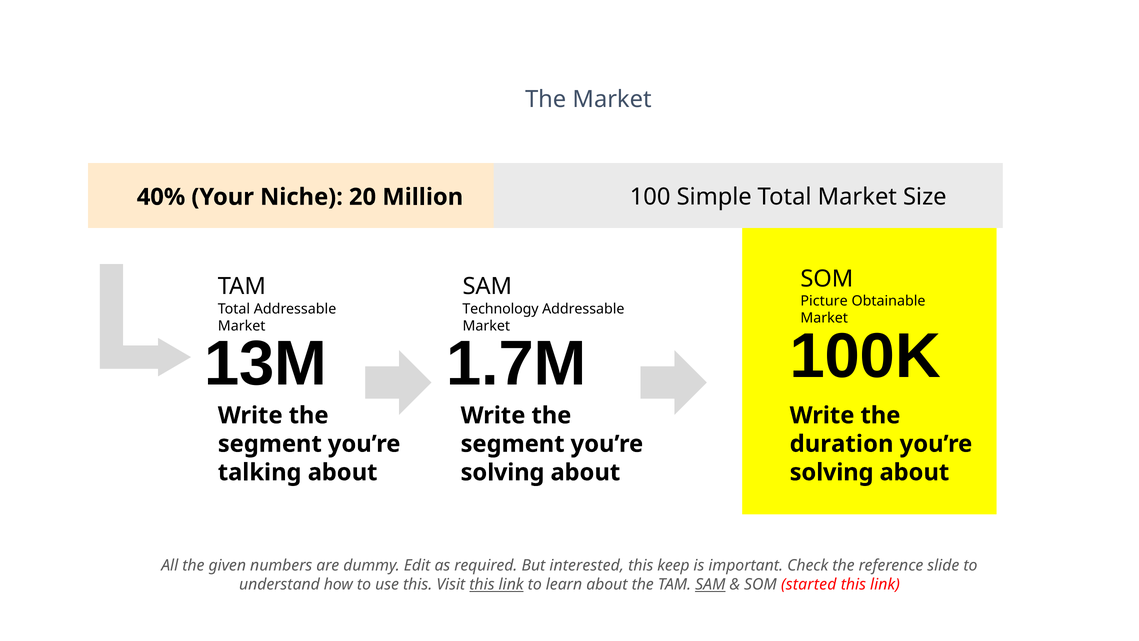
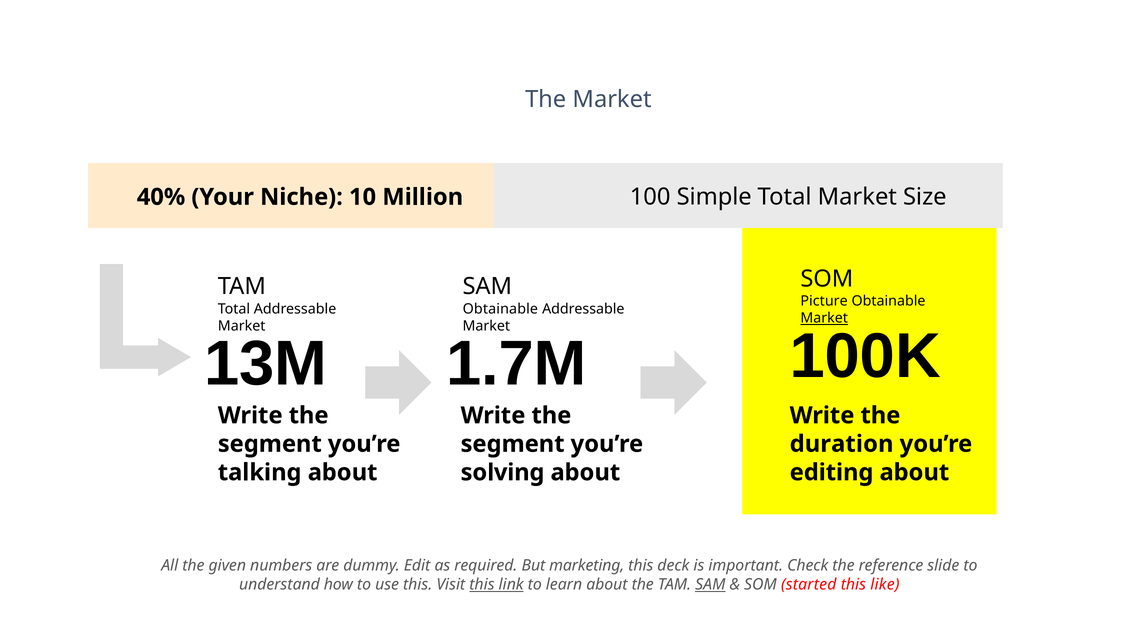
20: 20 -> 10
Technology at (501, 309): Technology -> Obtainable
Market at (824, 318) underline: none -> present
solving at (832, 472): solving -> editing
interested: interested -> marketing
keep: keep -> deck
link at (885, 584): link -> like
